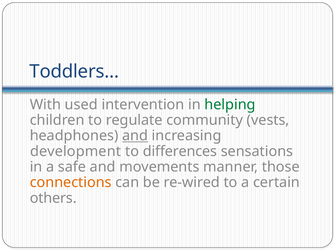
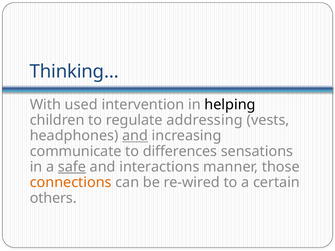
Toddlers…: Toddlers… -> Thinking…
helping colour: green -> black
community: community -> addressing
development: development -> communicate
safe underline: none -> present
movements: movements -> interactions
